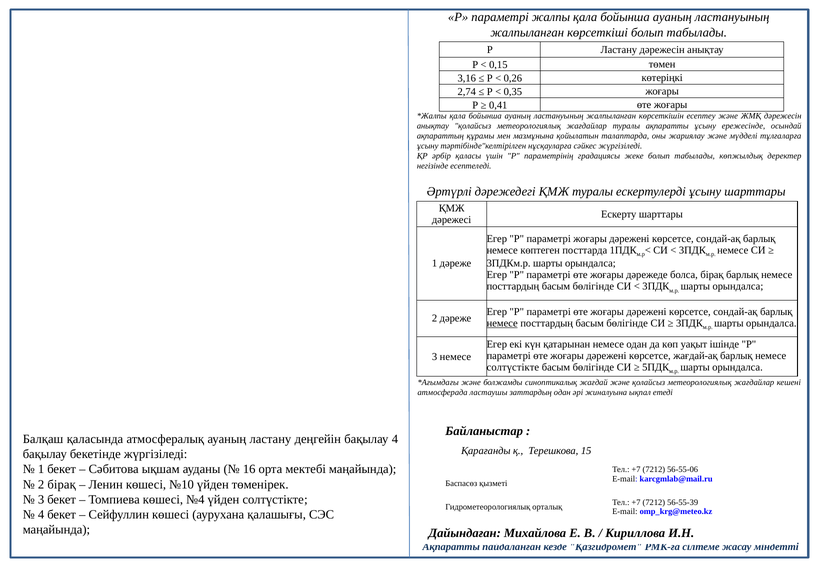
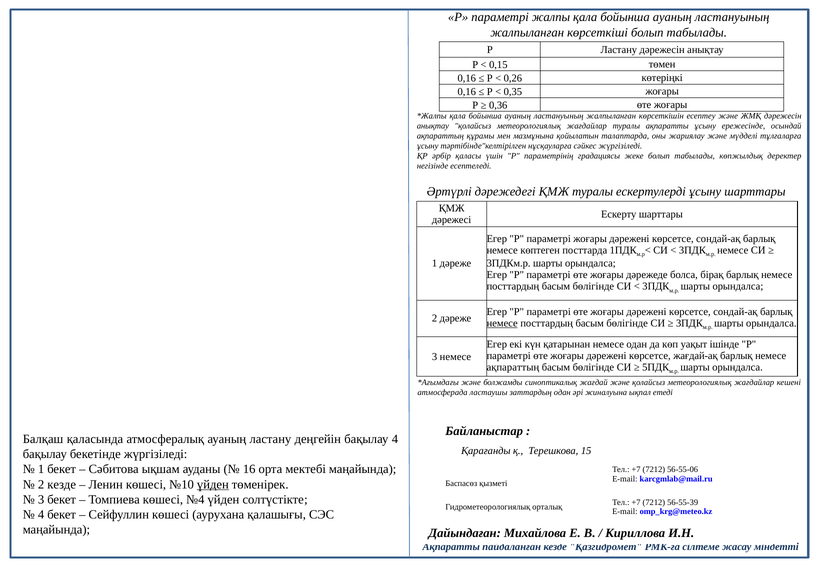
3,16 at (467, 78): 3,16 -> 0,16
2,74 at (467, 92): 2,74 -> 0,16
0,41: 0,41 -> 0,36
солтүстікте at (513, 367): солтүстікте -> ақпараттың
2 бірақ: бірақ -> кезде
үйден at (213, 484) underline: none -> present
